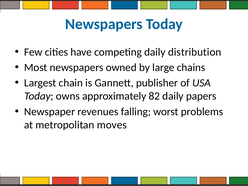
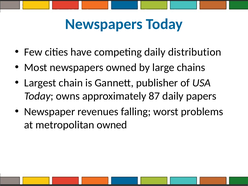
82: 82 -> 87
metropolitan moves: moves -> owned
